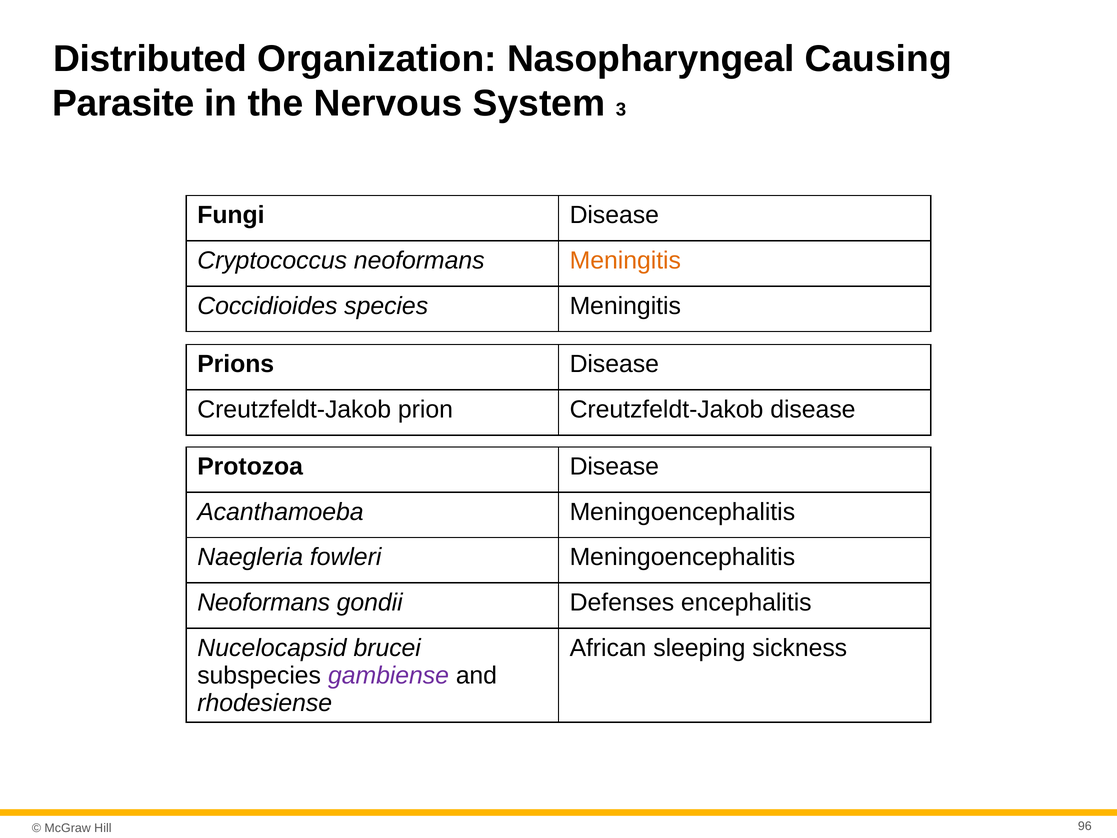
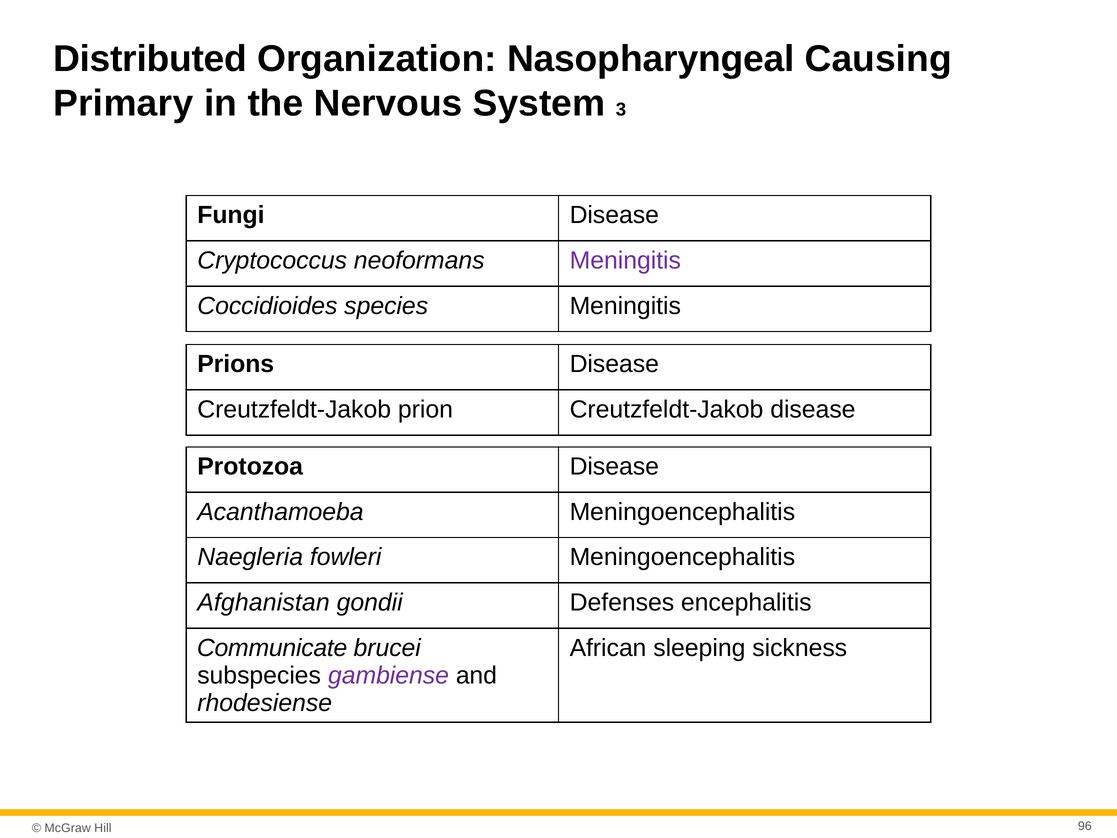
Parasite: Parasite -> Primary
Meningitis at (625, 261) colour: orange -> purple
Neoformans at (264, 602): Neoformans -> Afghanistan
Nucelocapsid: Nucelocapsid -> Communicate
